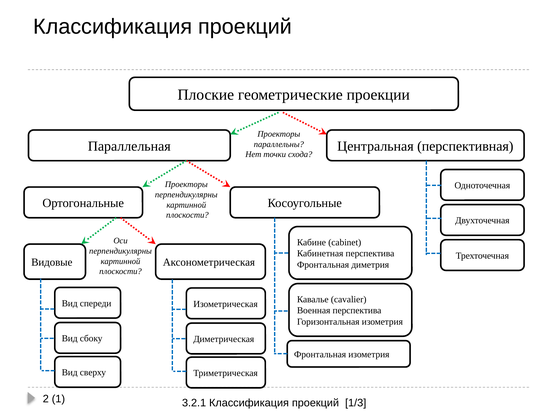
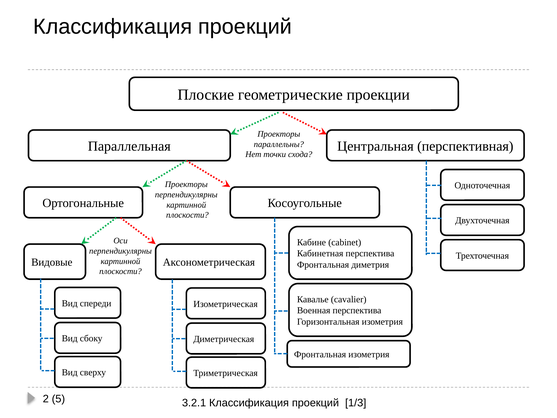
1: 1 -> 5
